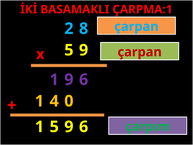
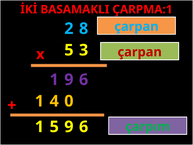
5 9: 9 -> 3
